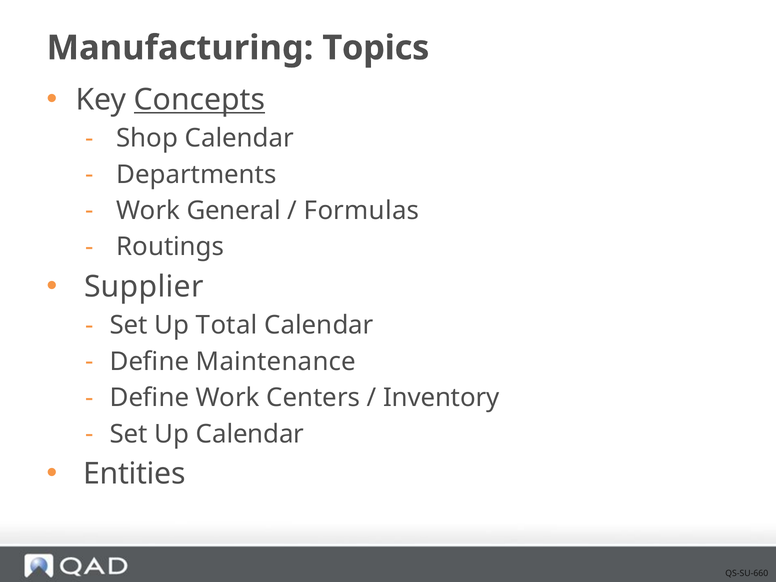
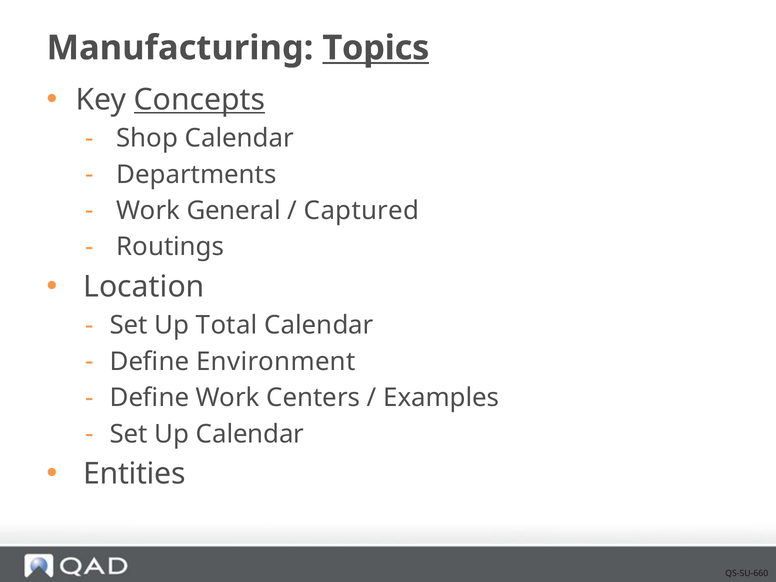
Topics underline: none -> present
Formulas: Formulas -> Captured
Supplier: Supplier -> Location
Maintenance: Maintenance -> Environment
Inventory: Inventory -> Examples
